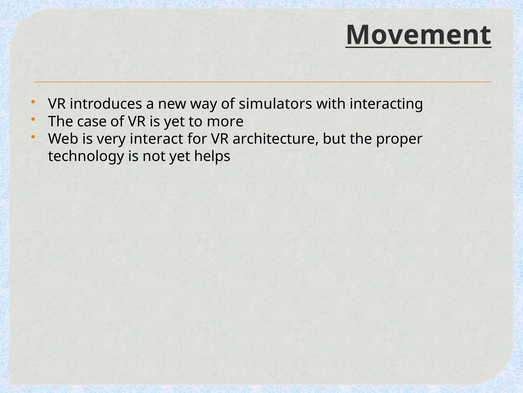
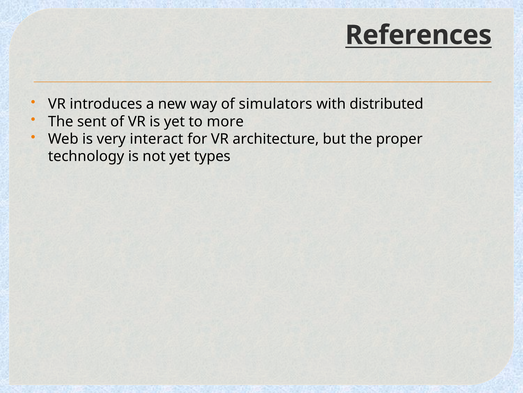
Movement: Movement -> References
interacting: interacting -> distributed
case: case -> sent
helps: helps -> types
